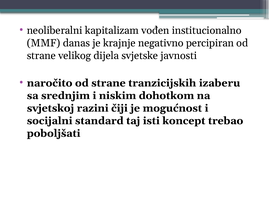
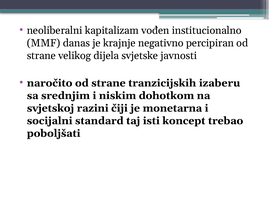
mogućnost: mogućnost -> monetarna
